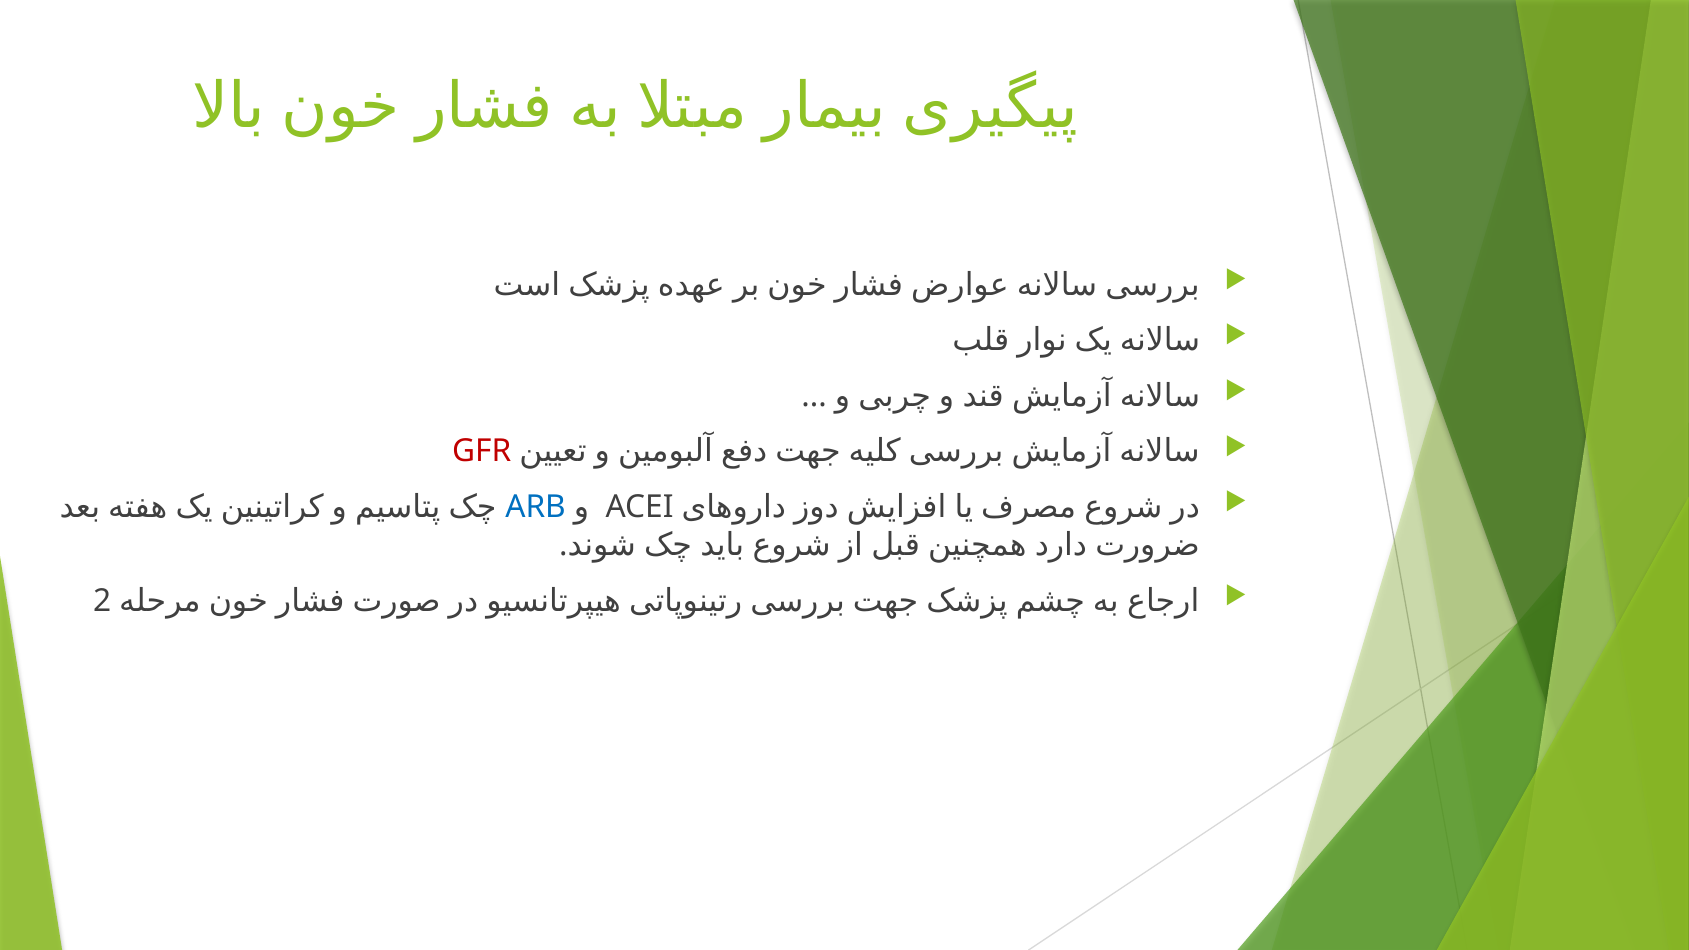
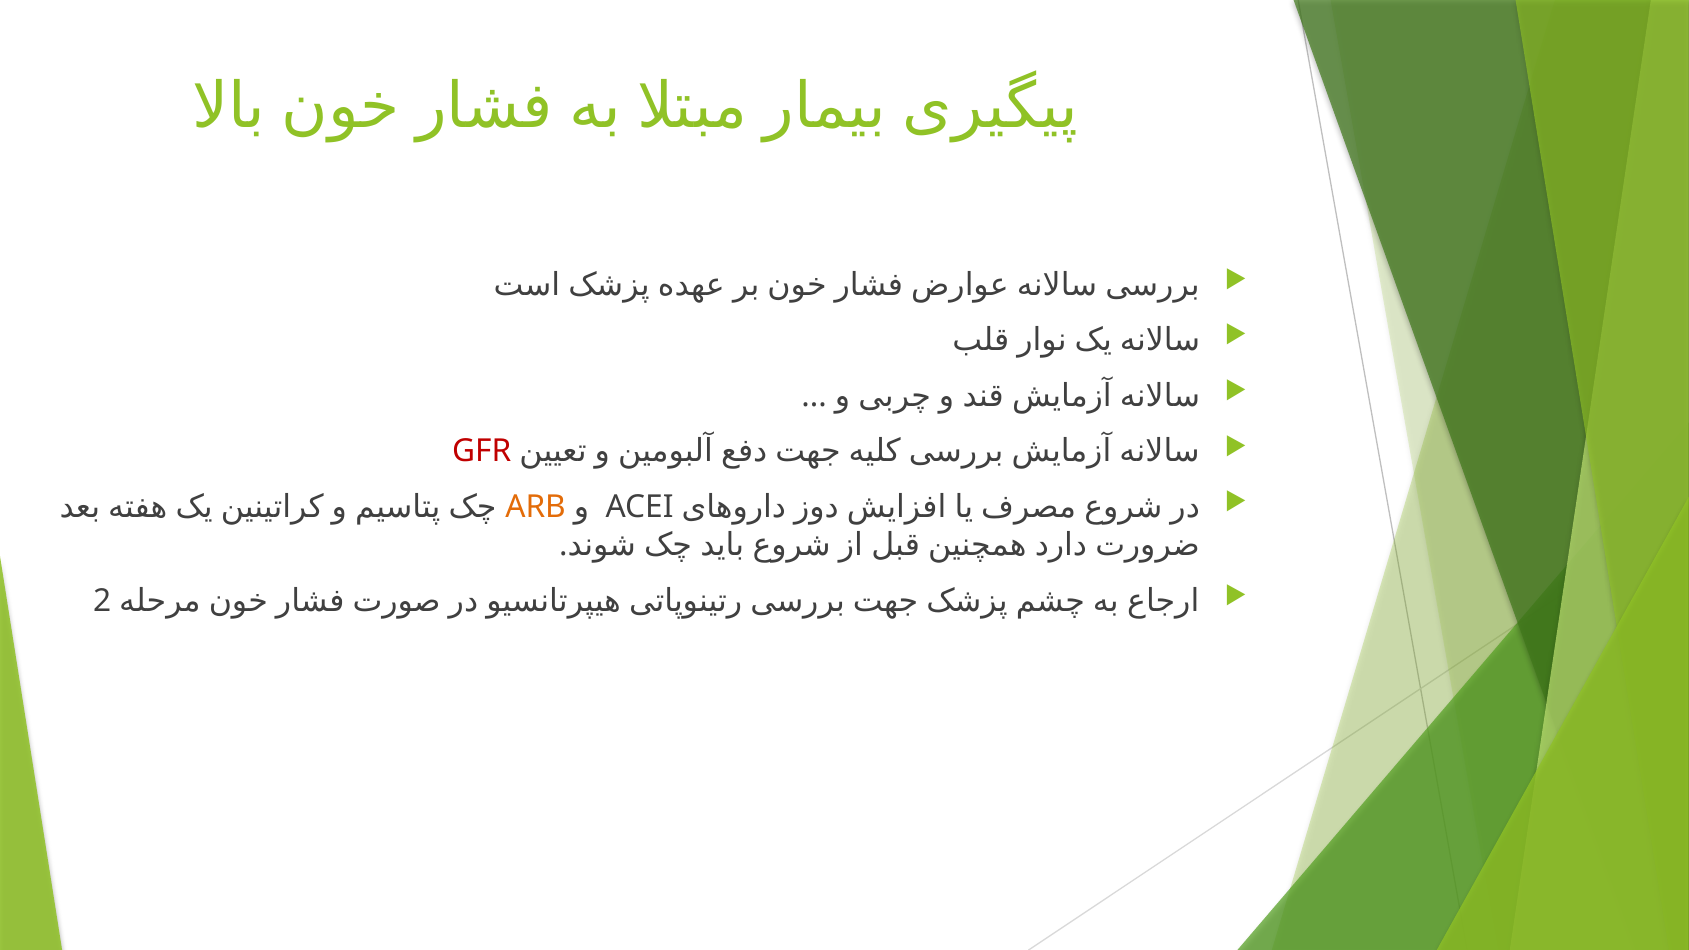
ARB colour: blue -> orange
